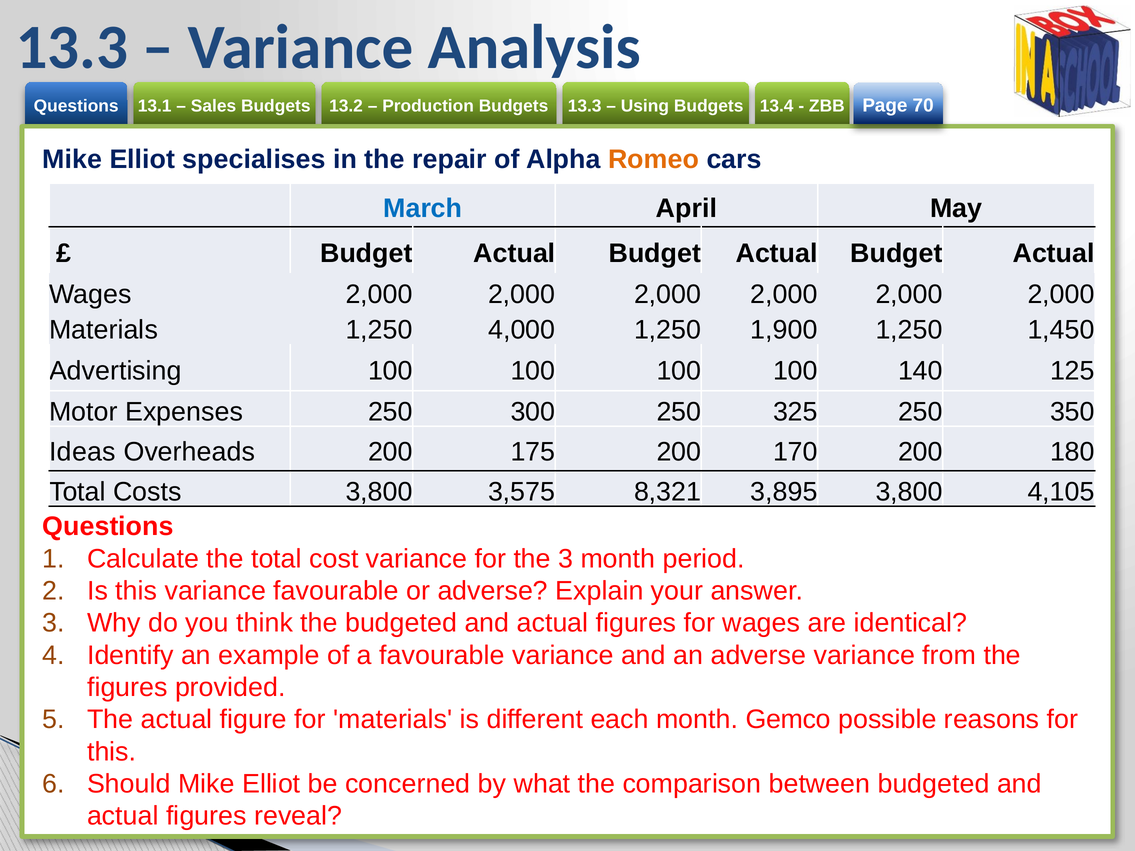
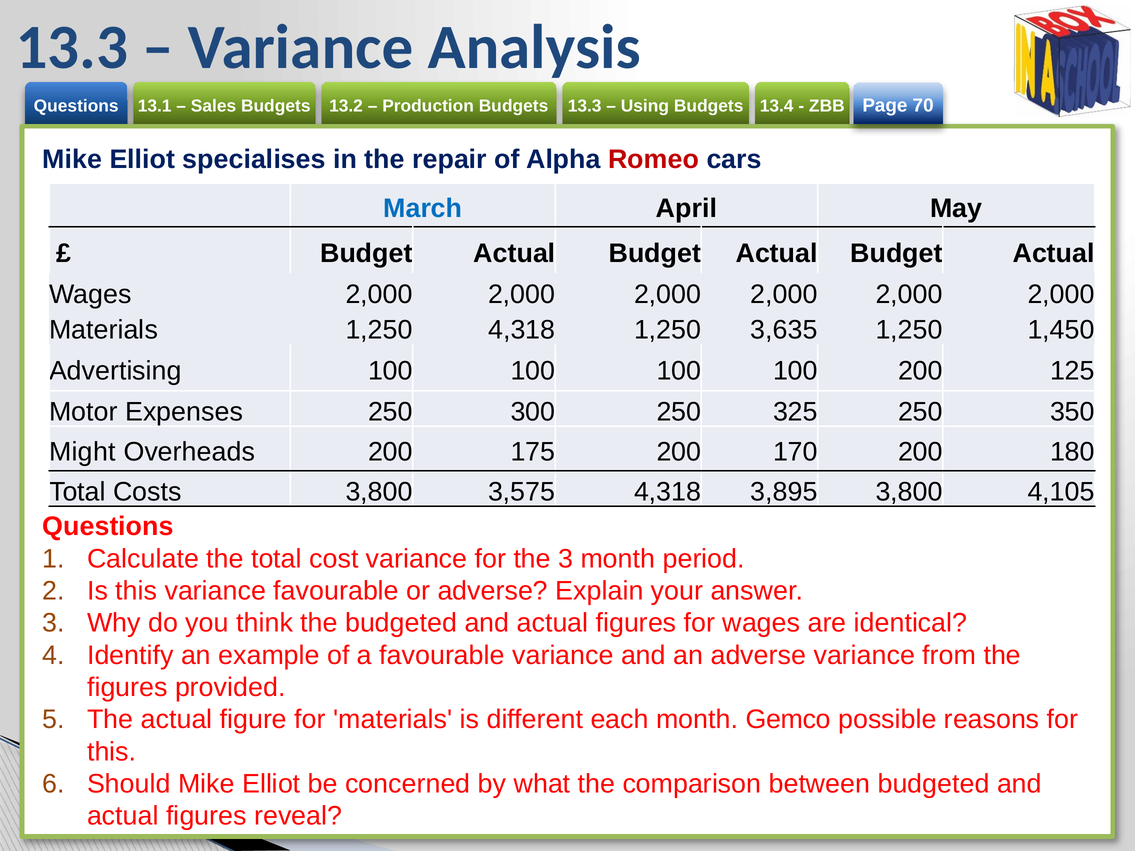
Romeo colour: orange -> red
1,250 4,000: 4,000 -> 4,318
1,900: 1,900 -> 3,635
100 140: 140 -> 200
Ideas: Ideas -> Might
3,575 8,321: 8,321 -> 4,318
